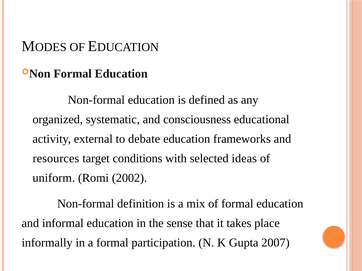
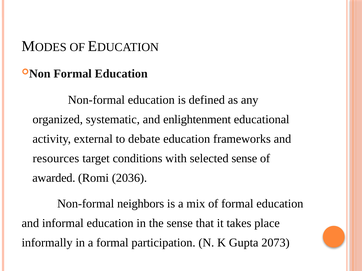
consciousness: consciousness -> enlightenment
selected ideas: ideas -> sense
uniform: uniform -> awarded
2002: 2002 -> 2036
definition: definition -> neighbors
2007: 2007 -> 2073
